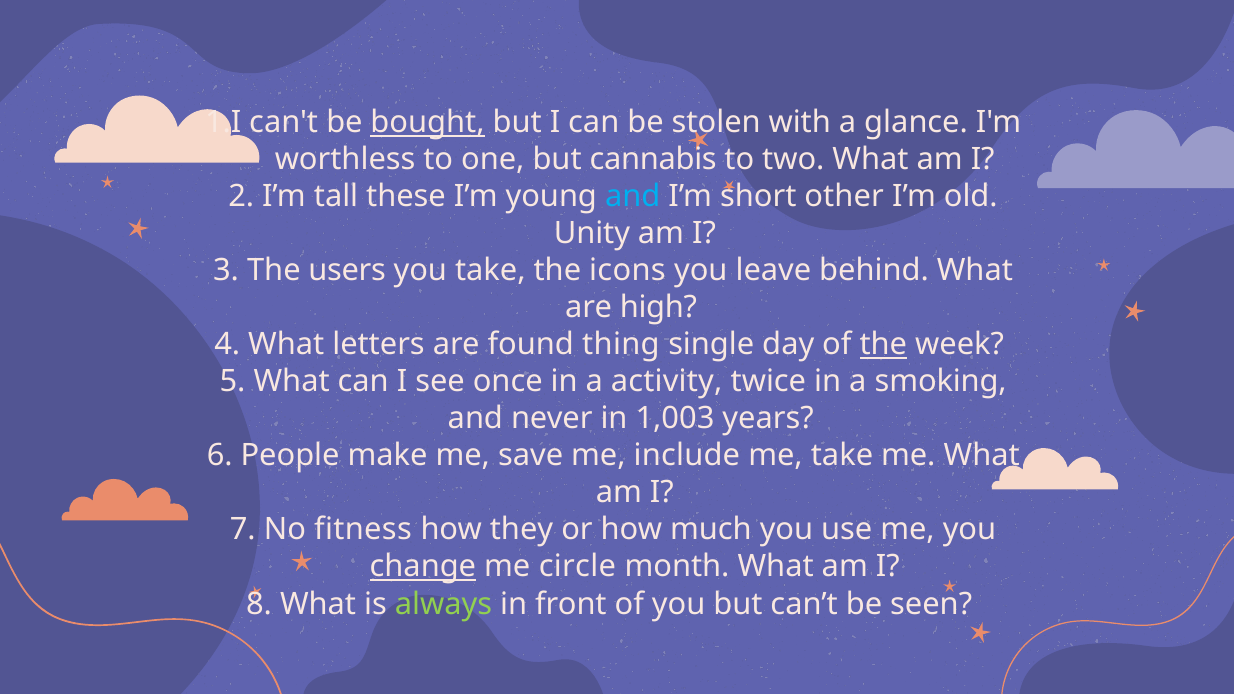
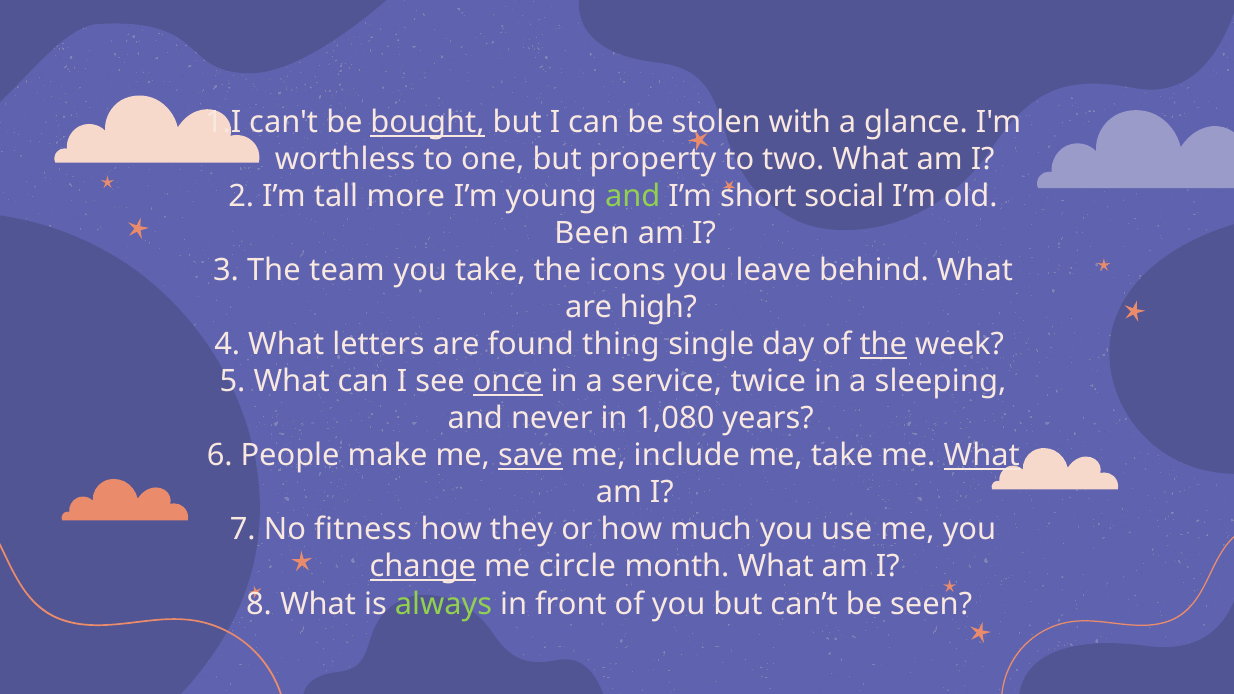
cannabis: cannabis -> property
these: these -> more
and at (633, 197) colour: light blue -> light green
other: other -> social
Unity: Unity -> Been
users: users -> team
once underline: none -> present
activity: activity -> service
smoking: smoking -> sleeping
1,003: 1,003 -> 1,080
save underline: none -> present
What at (982, 456) underline: none -> present
